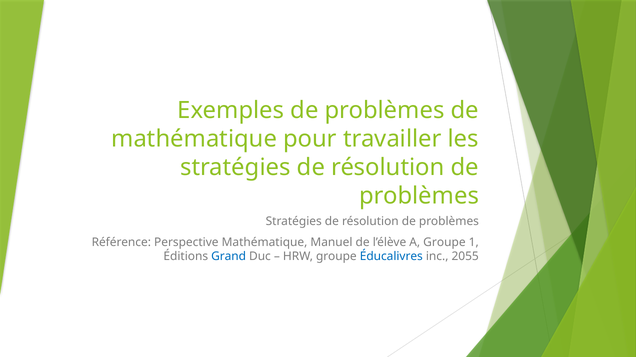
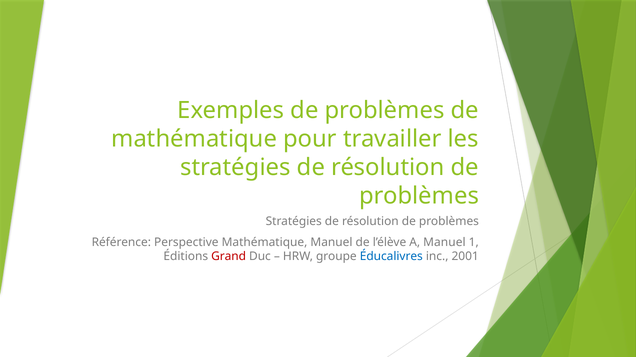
A Groupe: Groupe -> Manuel
Grand colour: blue -> red
2055: 2055 -> 2001
